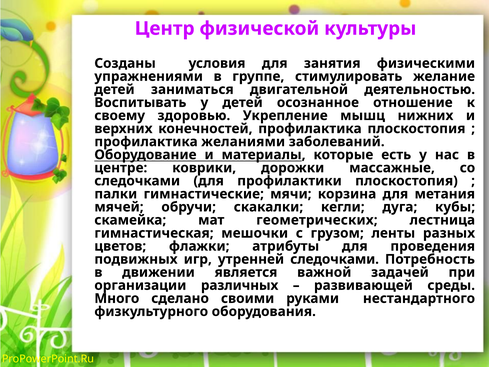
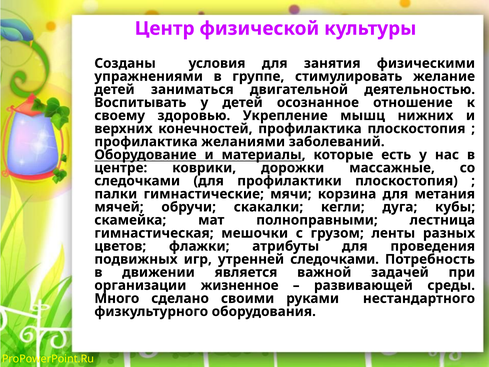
геометрических: геометрических -> полноправными
различных: различных -> жизненное
